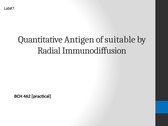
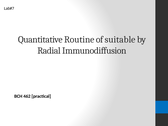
Antigen: Antigen -> Routine
